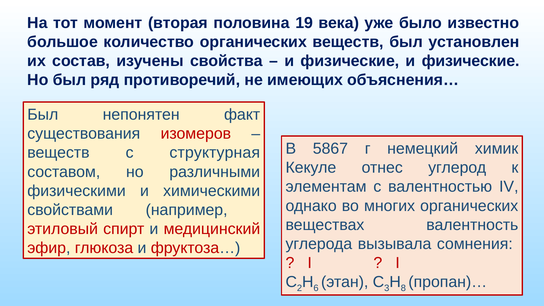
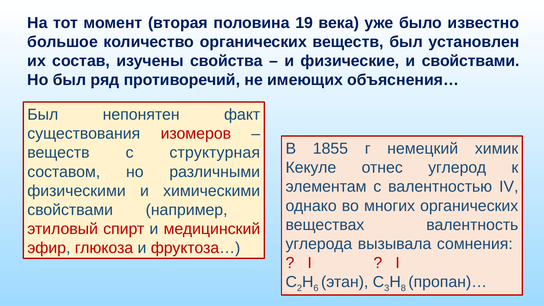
физические и физические: физические -> свойствами
5867: 5867 -> 1855
